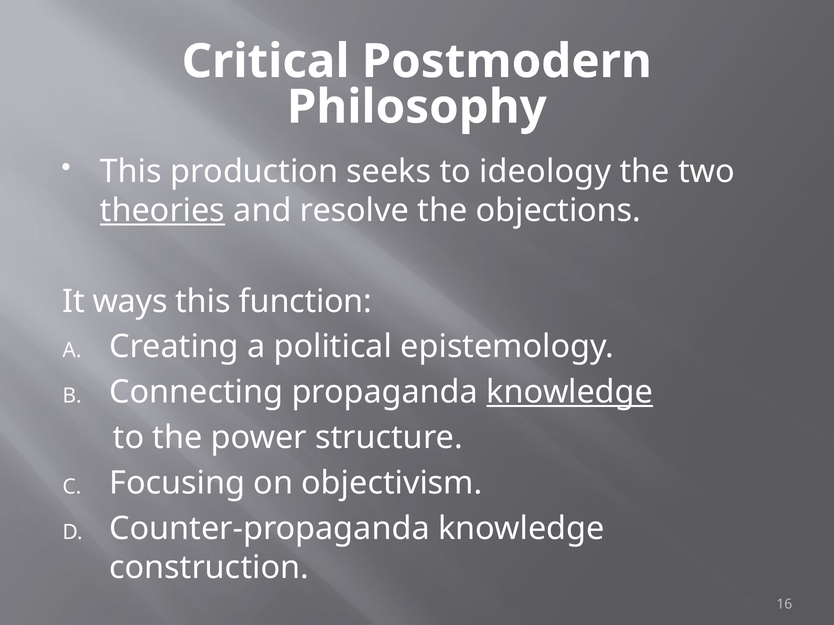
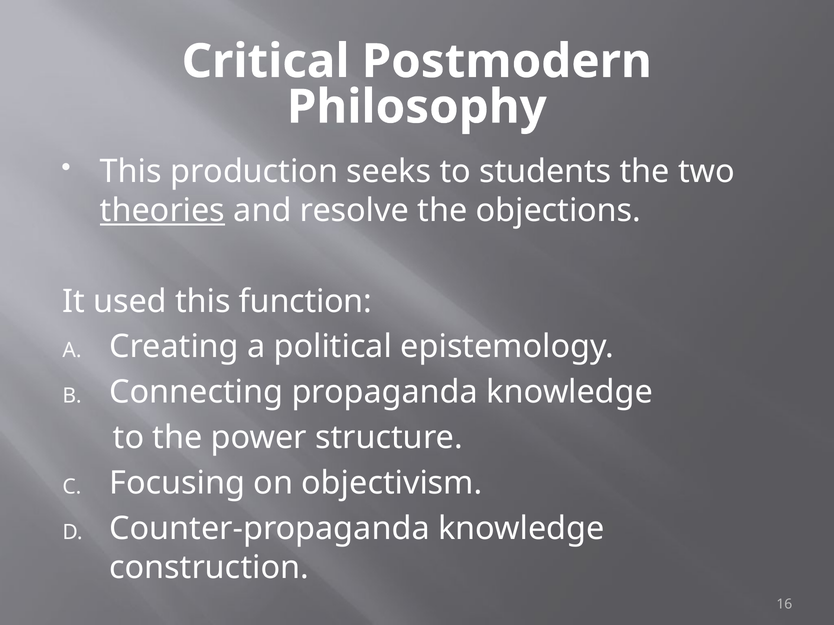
ideology: ideology -> students
ways: ways -> used
knowledge at (570, 393) underline: present -> none
